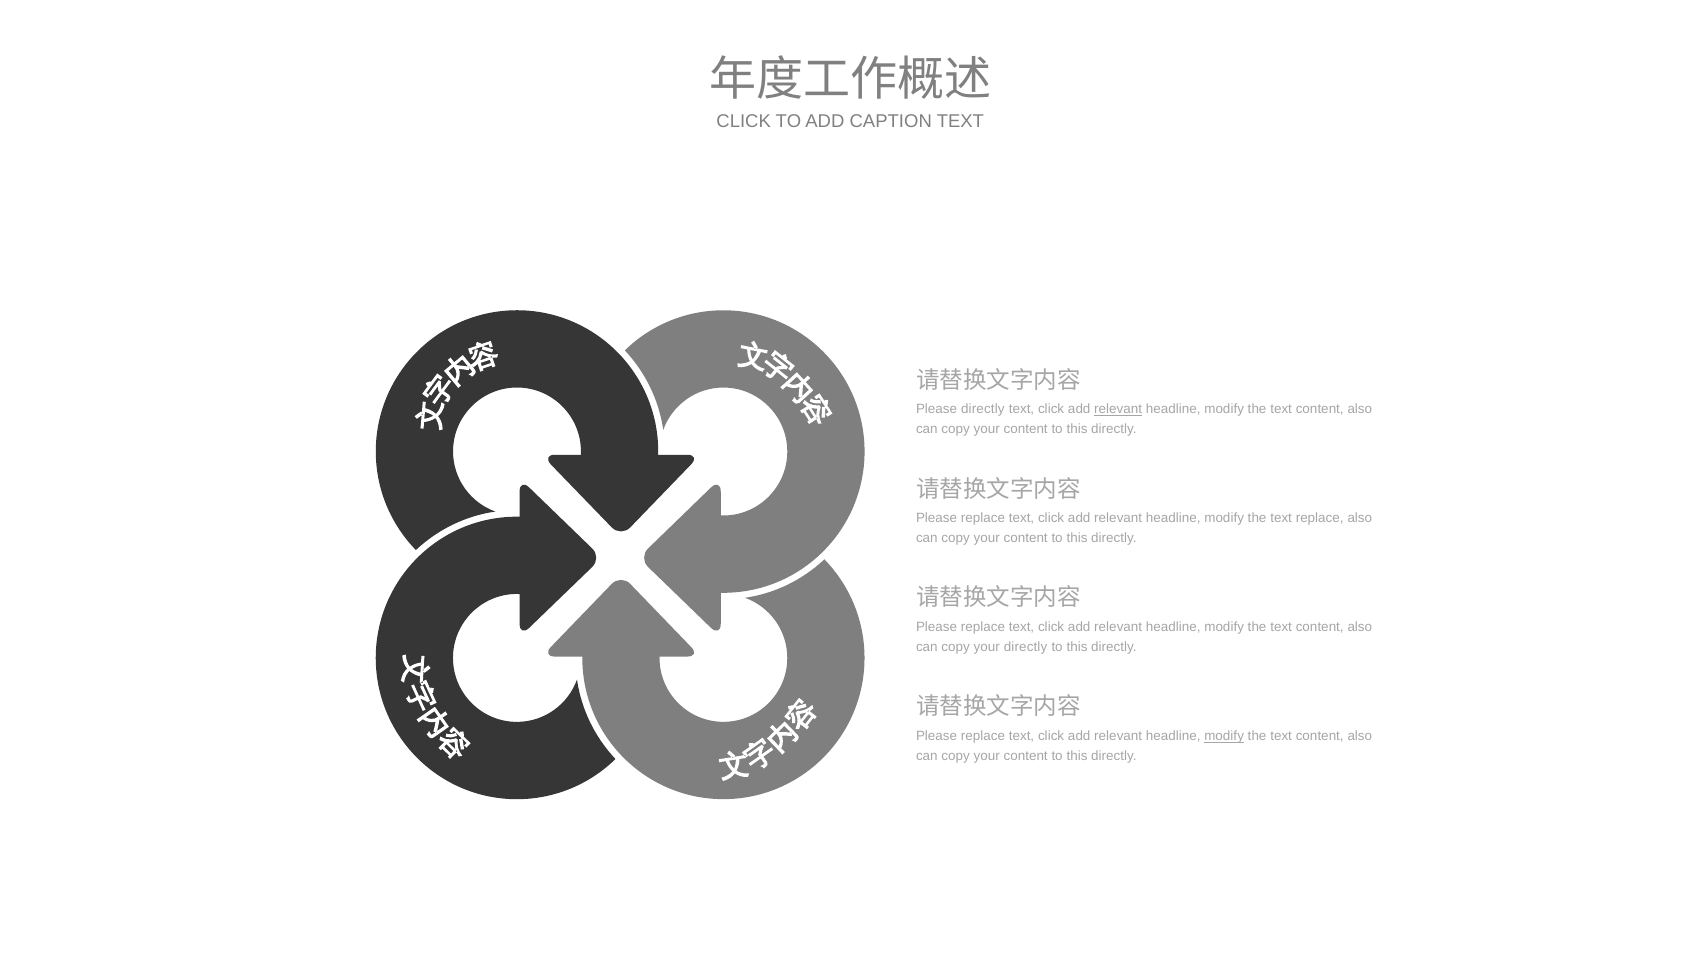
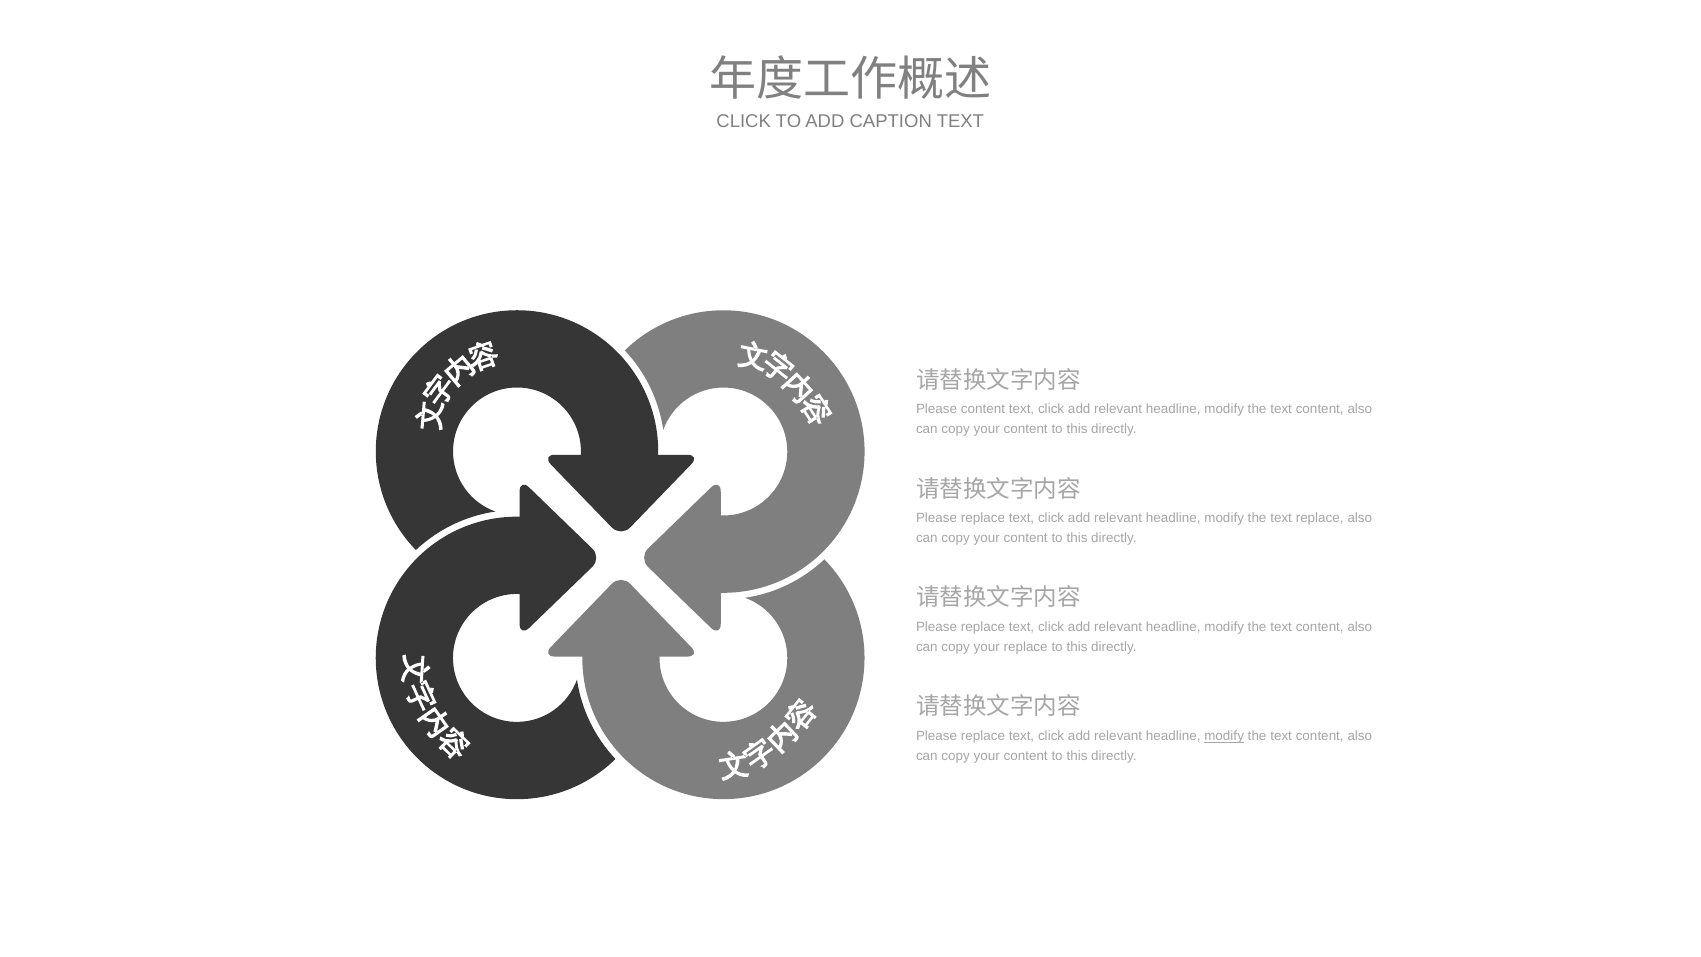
Please directly: directly -> content
relevant at (1118, 409) underline: present -> none
your directly: directly -> replace
